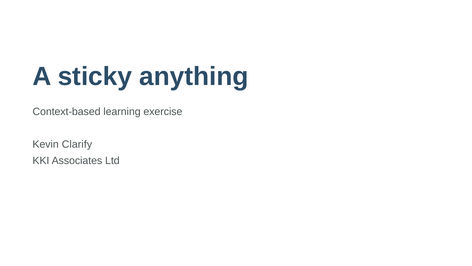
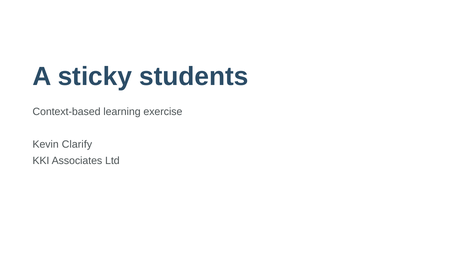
anything: anything -> students
